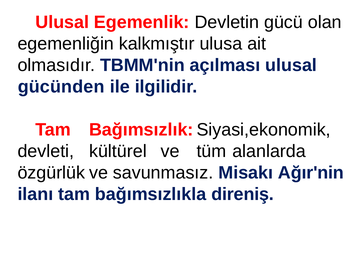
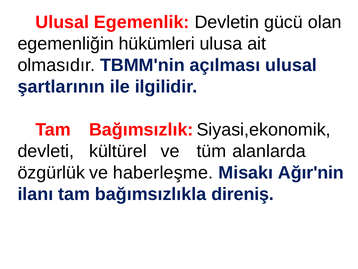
kalkmıştır: kalkmıştır -> hükümleri
gücünden: gücünden -> şartlarının
savunmasız: savunmasız -> haberleşme
